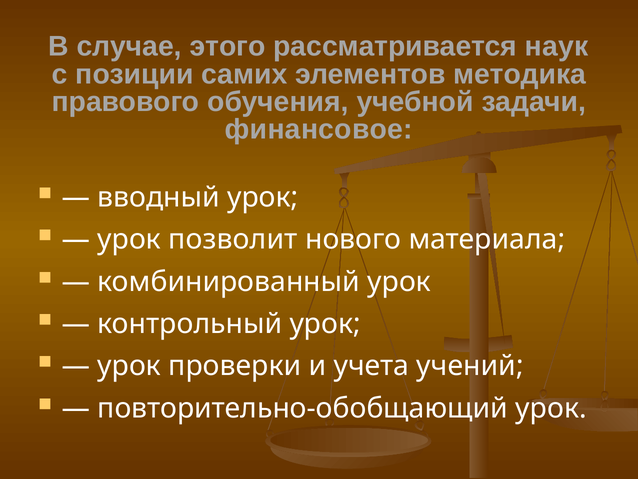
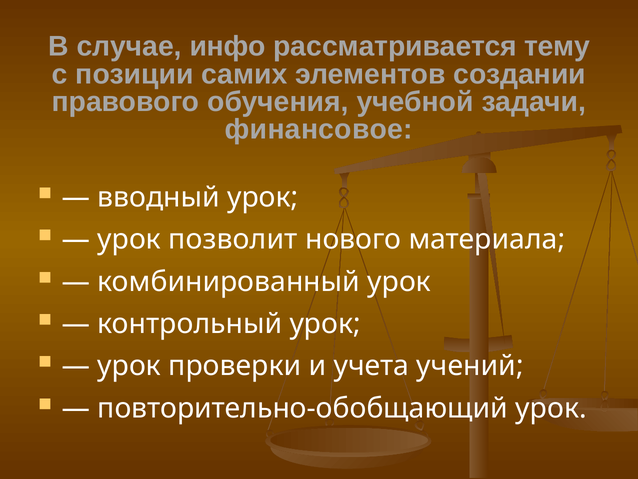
этого: этого -> инфо
наук: наук -> тему
методика: методика -> создании
